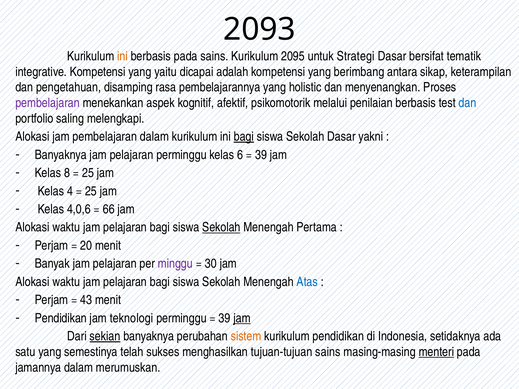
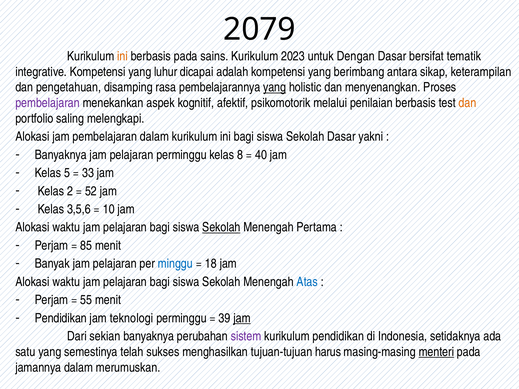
2093: 2093 -> 2079
2095: 2095 -> 2023
Strategi: Strategi -> Dengan
yaitu: yaitu -> luhur
yang at (275, 87) underline: none -> present
dan at (468, 103) colour: blue -> orange
bagi at (244, 137) underline: present -> none
6: 6 -> 8
39 at (261, 155): 39 -> 40
8: 8 -> 5
25 at (88, 173): 25 -> 33
4: 4 -> 2
25 at (91, 191): 25 -> 52
4,0,6: 4,0,6 -> 3,5,6
66: 66 -> 10
20: 20 -> 85
minggu colour: purple -> blue
30: 30 -> 18
43: 43 -> 55
sekian underline: present -> none
sistem colour: orange -> purple
tujuan-tujuan sains: sains -> harus
